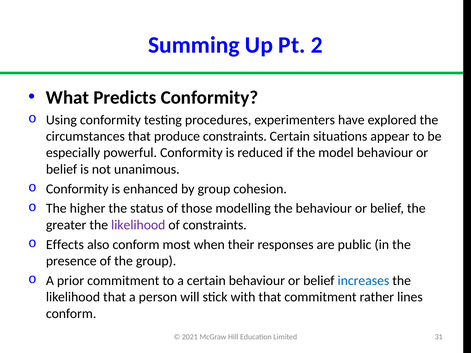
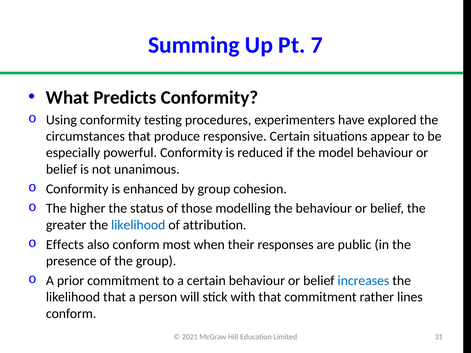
2: 2 -> 7
produce constraints: constraints -> responsive
likelihood at (138, 225) colour: purple -> blue
of constraints: constraints -> attribution
